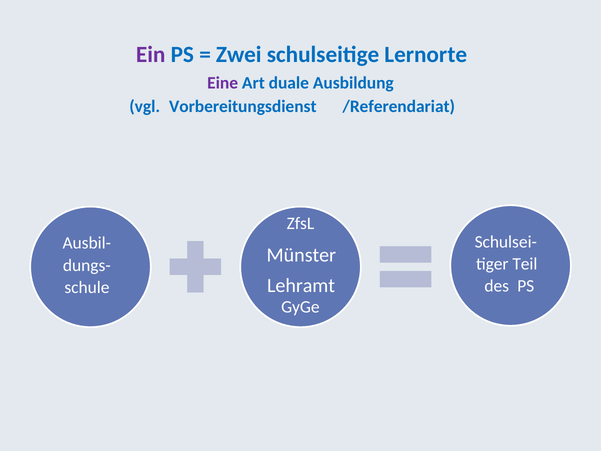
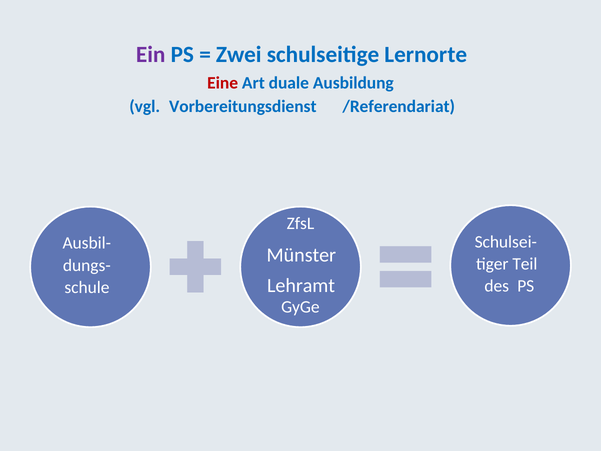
Eine colour: purple -> red
